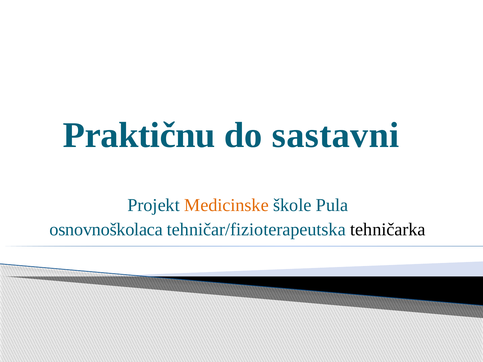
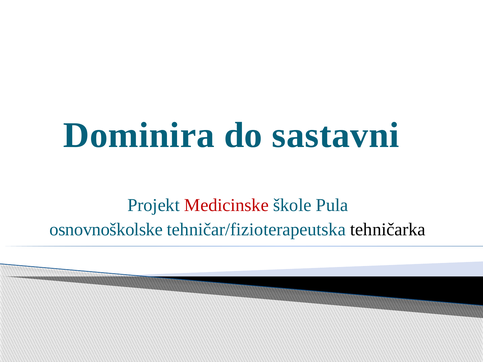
Praktičnu: Praktičnu -> Dominira
Medicinske colour: orange -> red
osnovnoškolaca: osnovnoškolaca -> osnovnoškolske
